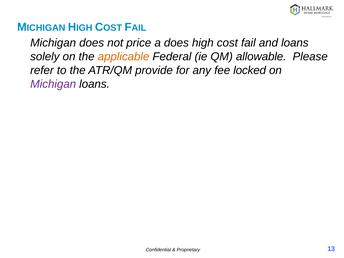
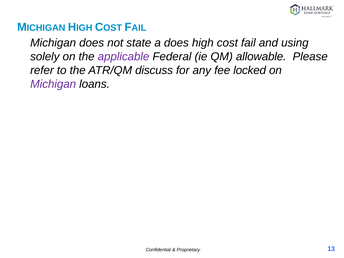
price: price -> state
and loans: loans -> using
applicable colour: orange -> purple
provide: provide -> discuss
